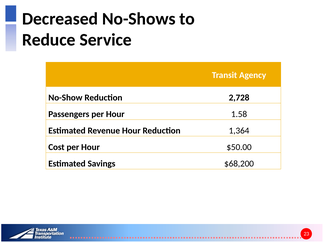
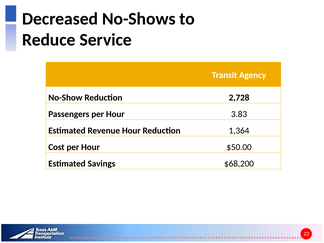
1.58: 1.58 -> 3.83
